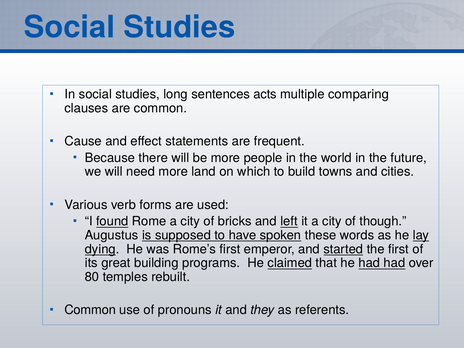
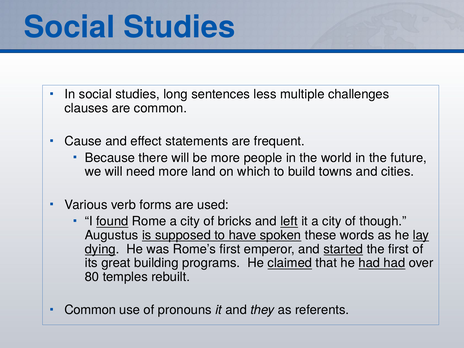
acts: acts -> less
comparing: comparing -> challenges
